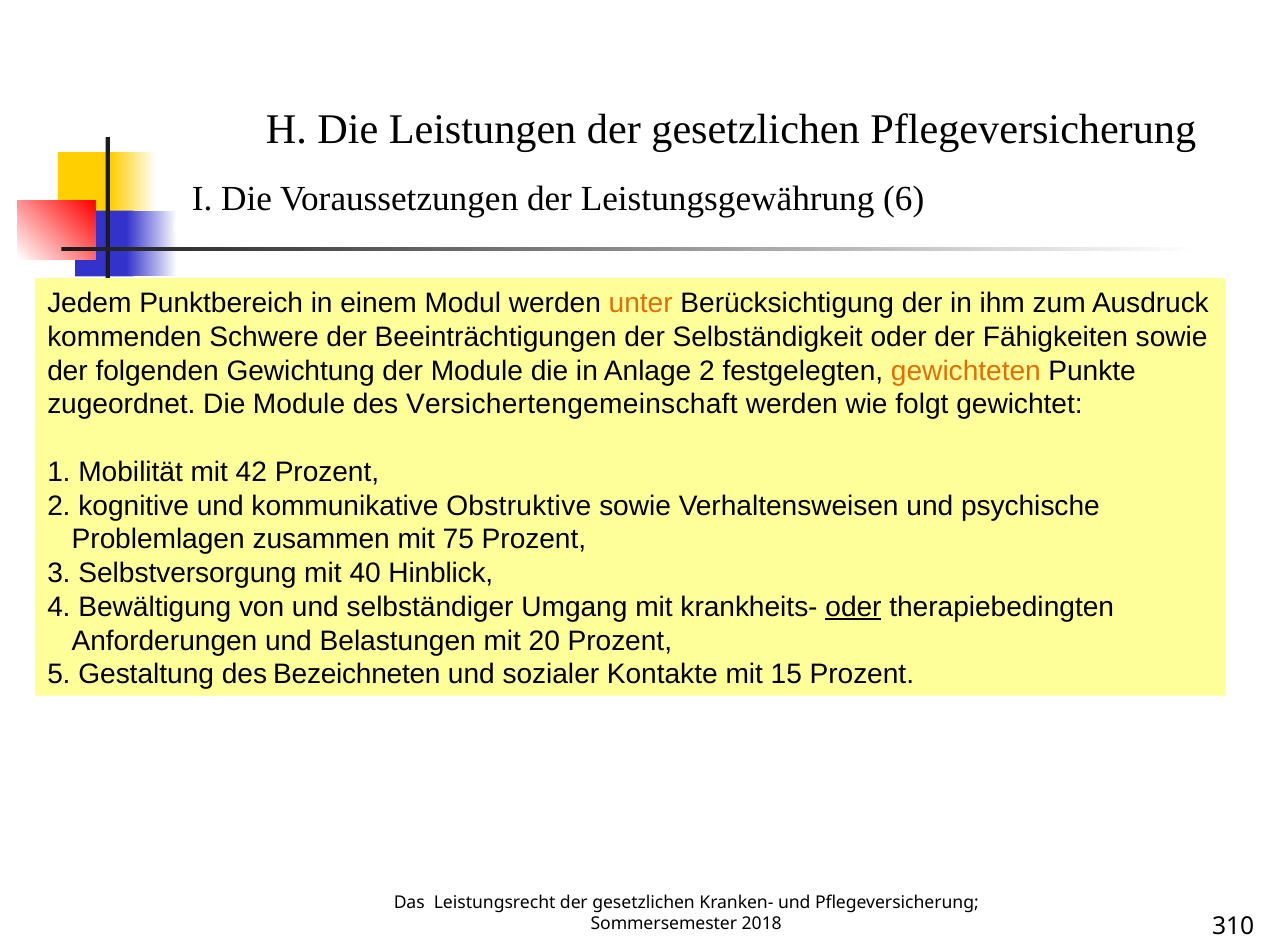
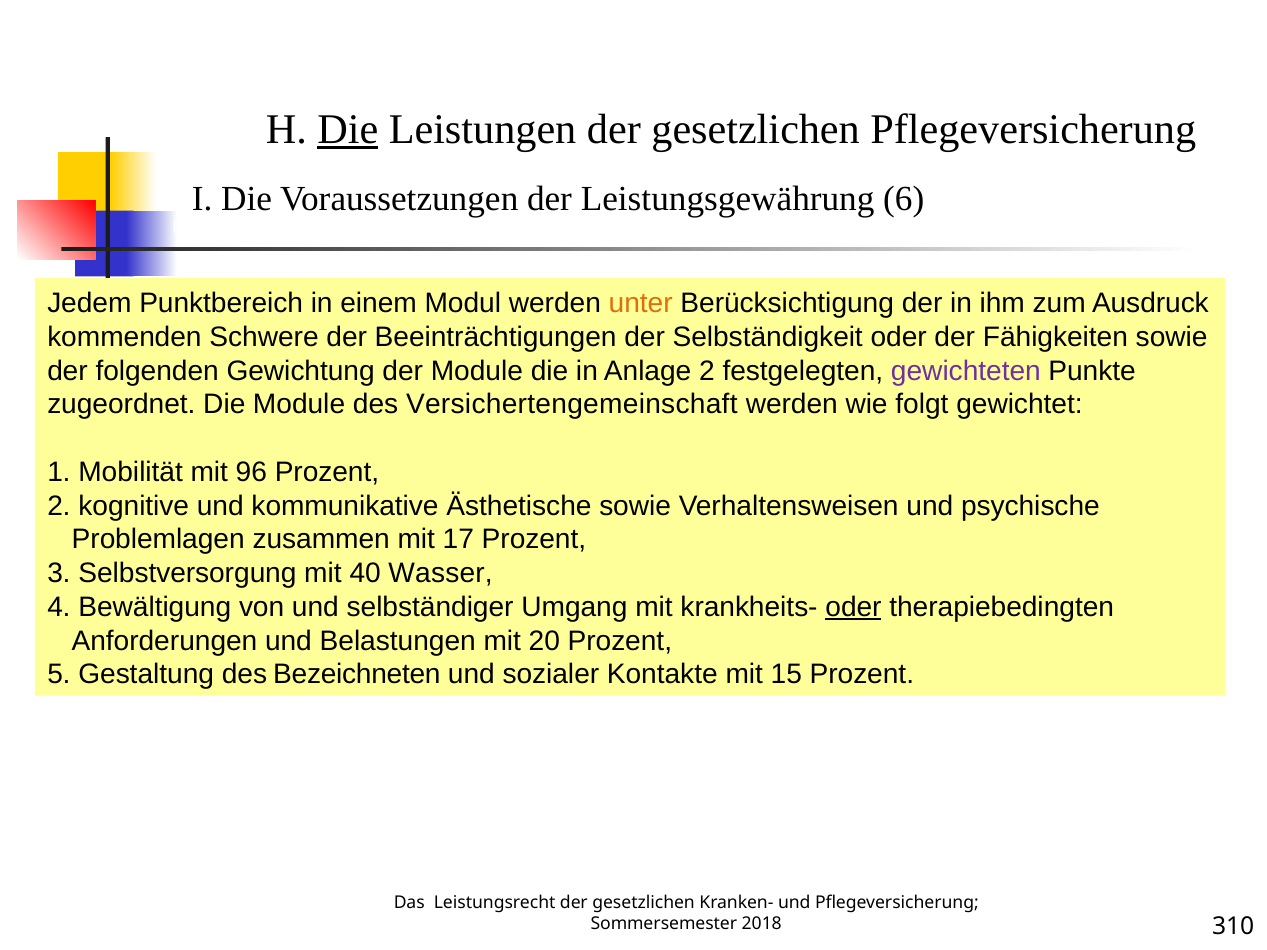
Die at (348, 130) underline: none -> present
gewichteten colour: orange -> purple
42: 42 -> 96
Obstruktive: Obstruktive -> Ästhetische
75: 75 -> 17
Hinblick: Hinblick -> Wasser
